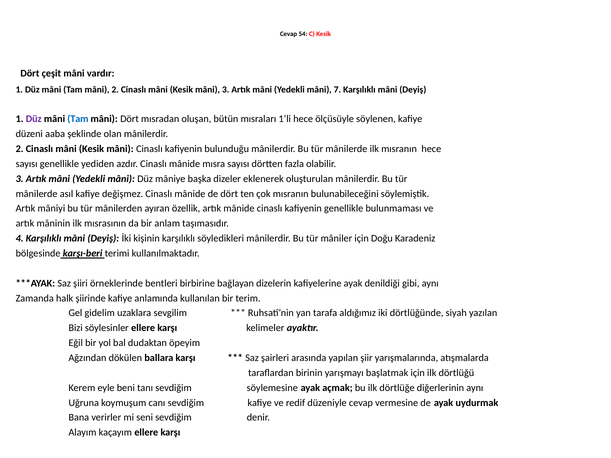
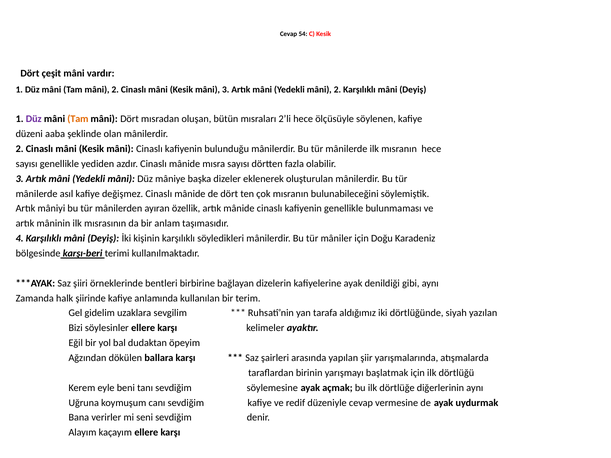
Yedekli mâni 7: 7 -> 2
Tam at (78, 119) colour: blue -> orange
1’li: 1’li -> 2’li
